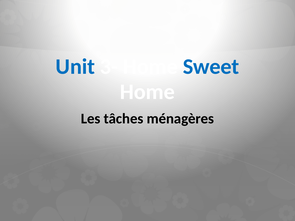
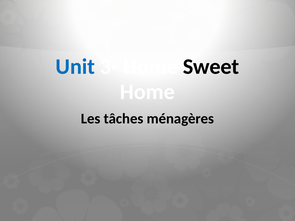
Sweet colour: blue -> black
